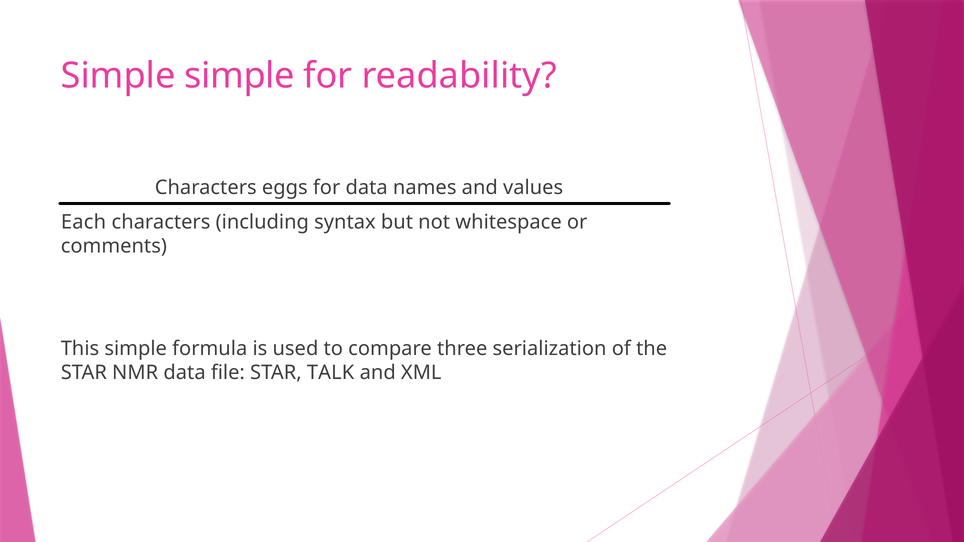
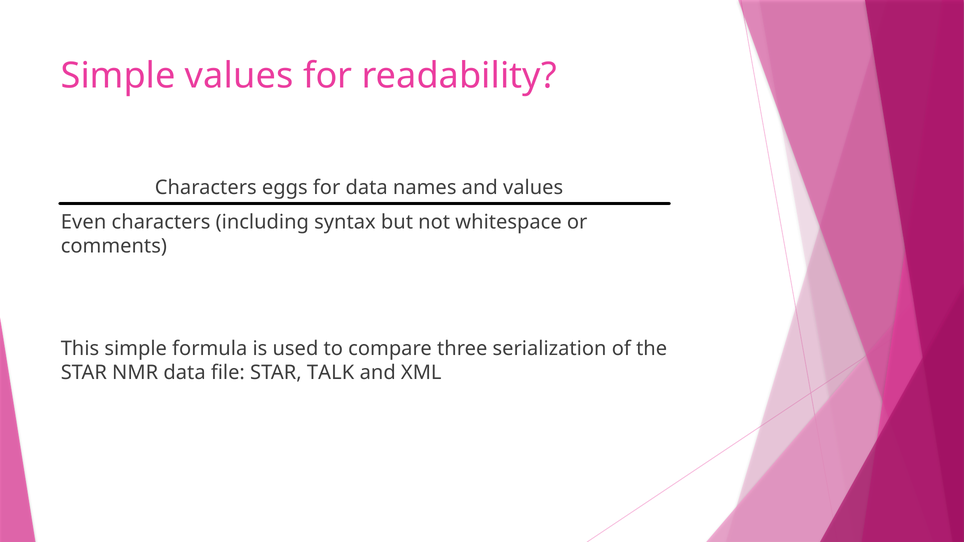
Simple simple: simple -> values
Each: Each -> Even
